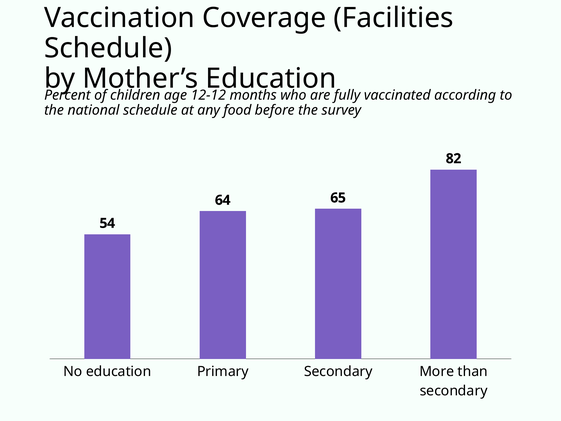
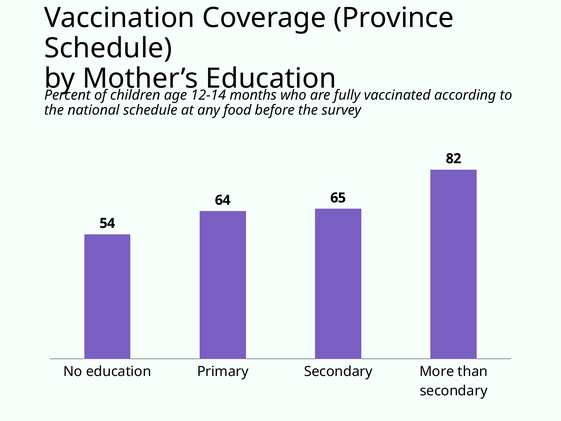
Facilities: Facilities -> Province
12-12: 12-12 -> 12-14
